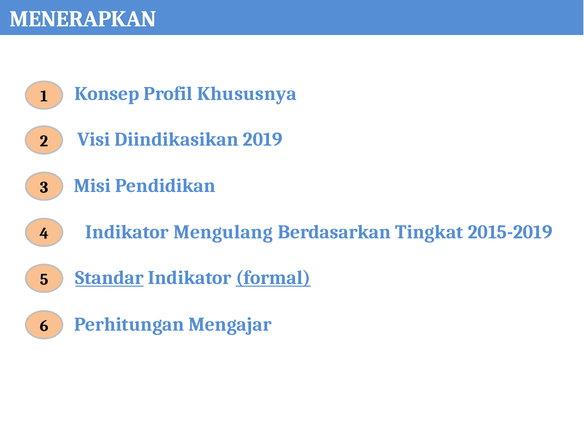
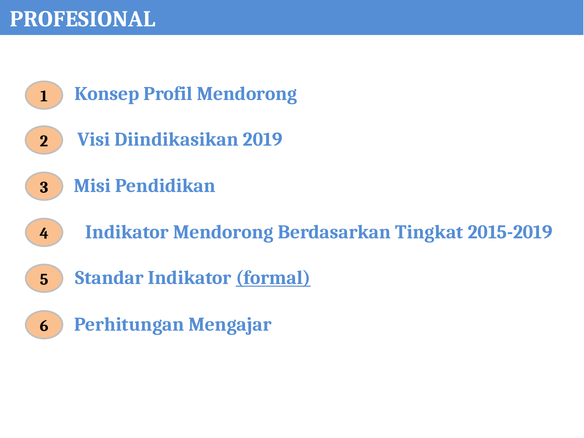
MENERAPKAN: MENERAPKAN -> PROFESIONAL
Profil Khususnya: Khususnya -> Mendorong
Indikator Mengulang: Mengulang -> Mendorong
Standar underline: present -> none
